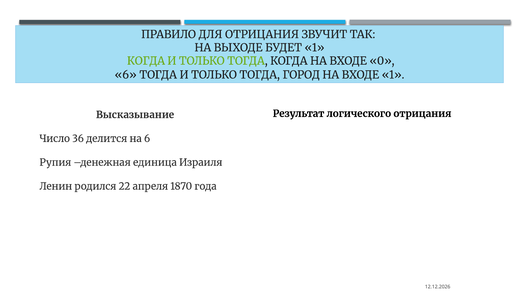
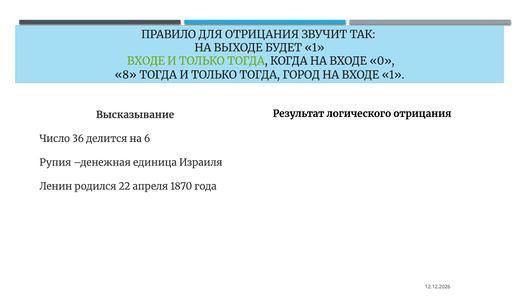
КОГДА at (146, 61): КОГДА -> ВХОДЕ
6 at (126, 75): 6 -> 8
